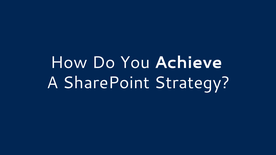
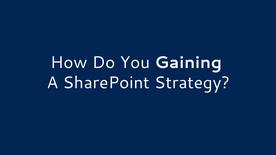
Achieve: Achieve -> Gaining
